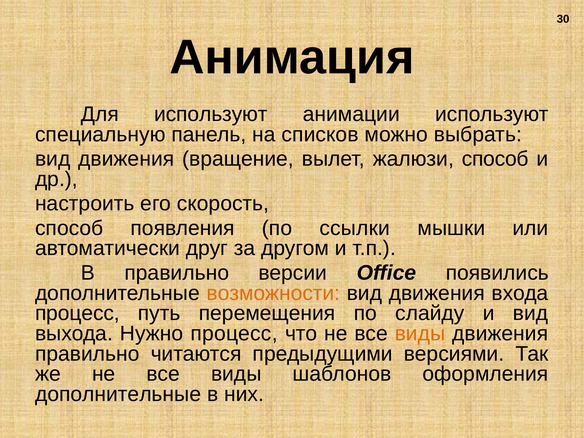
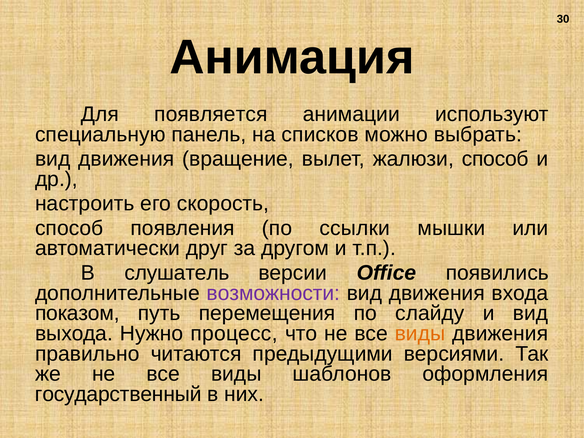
Для используют: используют -> появляется
В правильно: правильно -> слушатель
возможности colour: orange -> purple
процесс at (77, 313): процесс -> показом
дополнительные at (118, 394): дополнительные -> государственный
